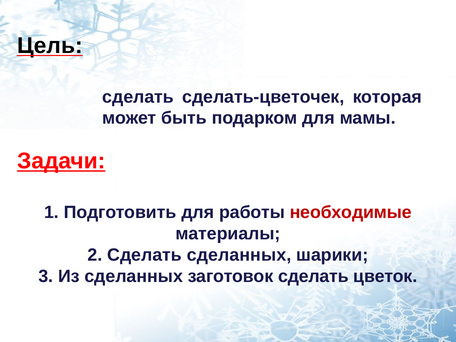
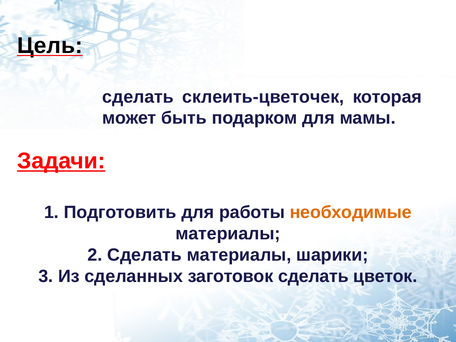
сделать-цветочек: сделать-цветочек -> склеить-цветочек
необходимые colour: red -> orange
Сделать сделанных: сделанных -> материалы
